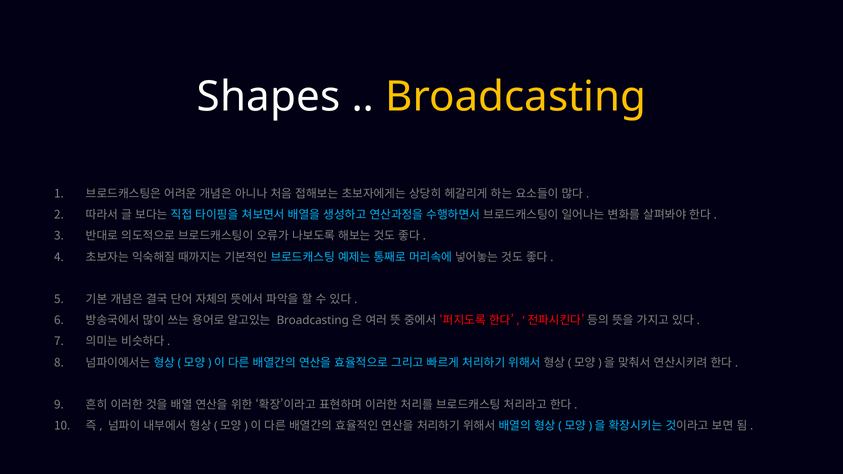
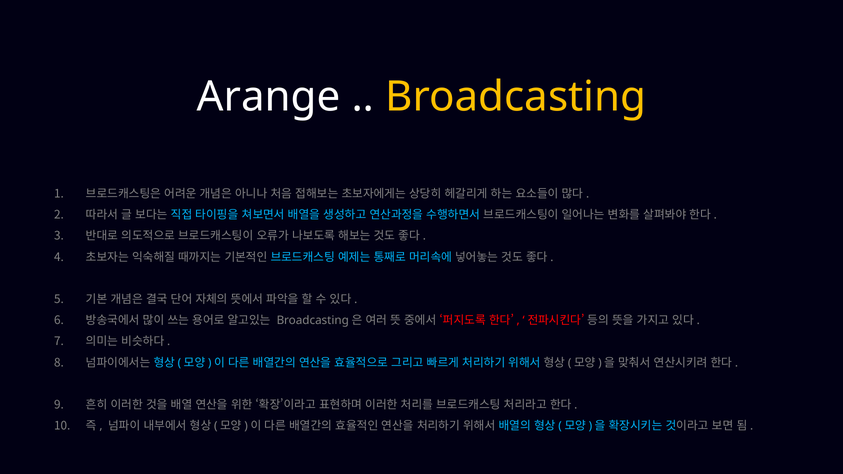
Shapes: Shapes -> Arange
